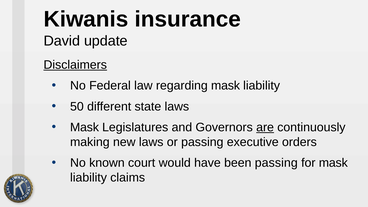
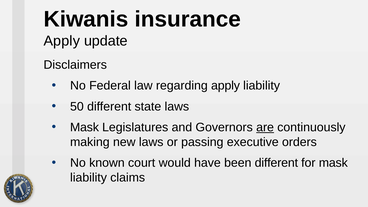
David at (62, 41): David -> Apply
Disclaimers underline: present -> none
regarding mask: mask -> apply
been passing: passing -> different
